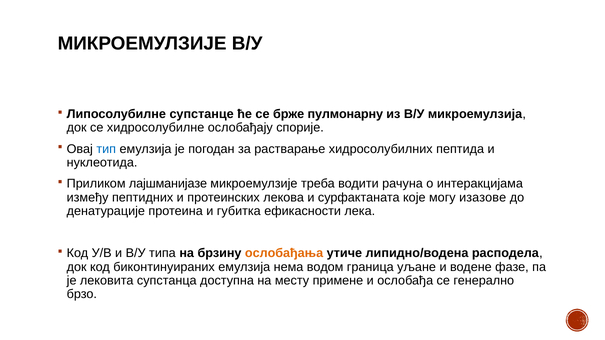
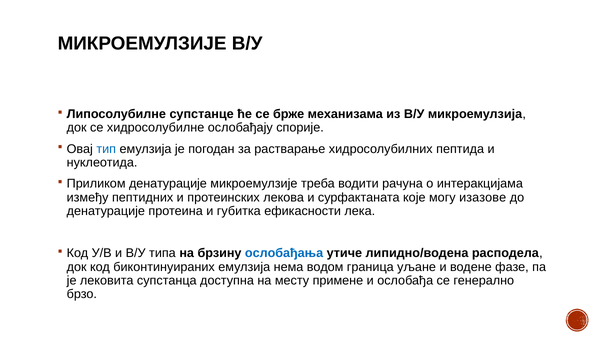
пулмонарну: пулмонарну -> механизама
Приликом лајшманијазе: лајшманијазе -> денатурације
ослобађања colour: orange -> blue
